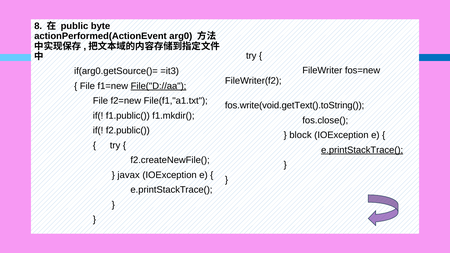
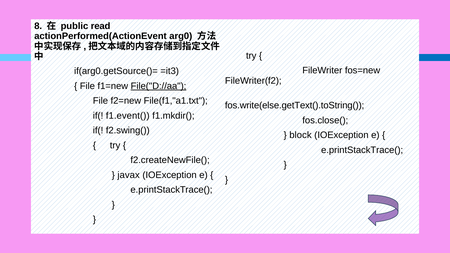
byte: byte -> read
fos.write(void.getText().toString(: fos.write(void.getText().toString( -> fos.write(else.getText().toString(
f1.public(: f1.public( -> f1.event(
f2.public(: f2.public( -> f2.swing(
e.printStackTrace( at (362, 150) underline: present -> none
